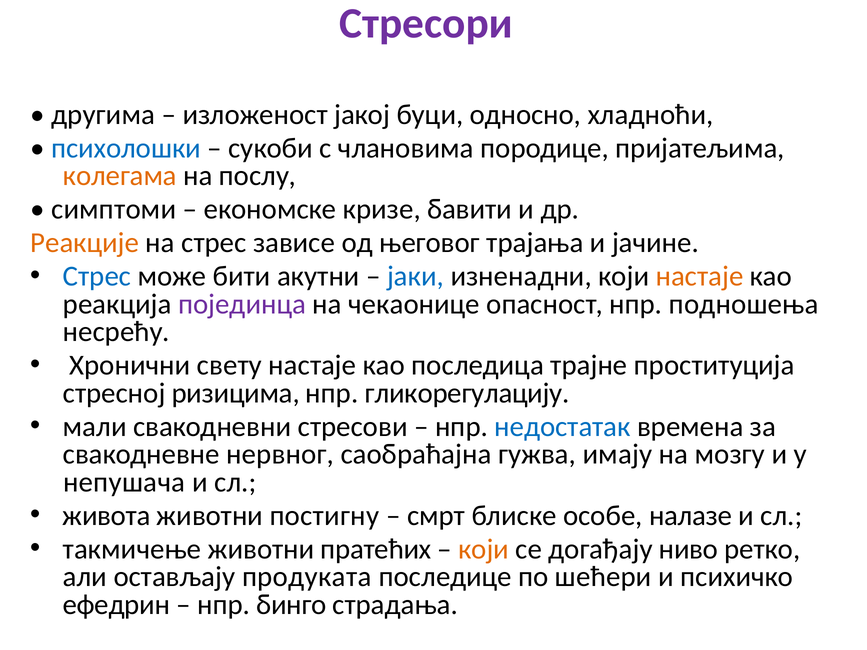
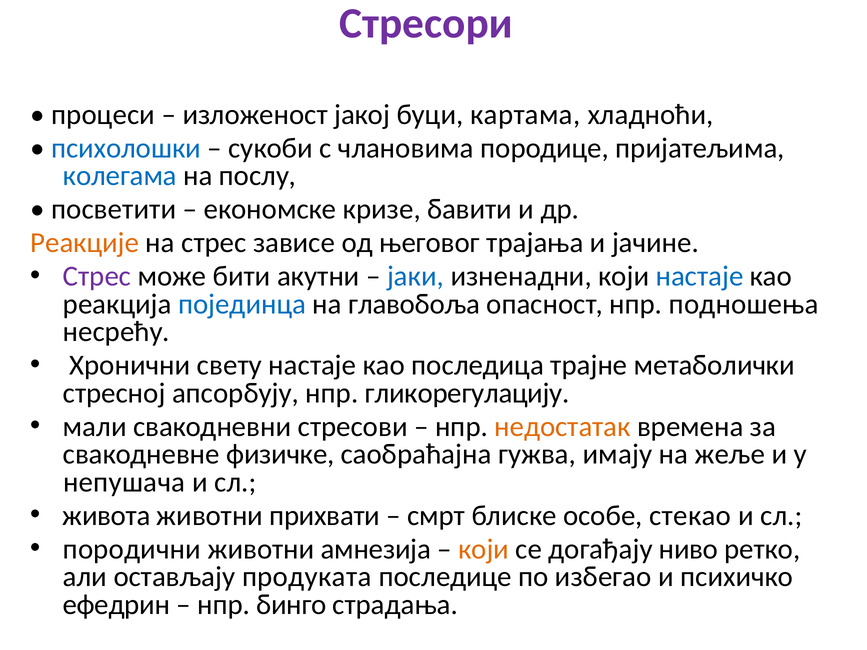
другима: другима -> процеси
односно: односно -> картама
колегама colour: orange -> blue
симптоми: симптоми -> посветити
Стрес at (97, 276) colour: blue -> purple
настаје at (700, 276) colour: orange -> blue
појединца colour: purple -> blue
чекаонице: чекаонице -> главобоља
проституција: проституција -> метаболички
ризицима: ризицима -> апсорбују
недостатак colour: blue -> orange
нервног: нервног -> физичке
мозгу: мозгу -> жеље
постигну: постигну -> прихвати
налазе: налазе -> стекао
такмичење: такмичење -> породични
пратећих: пратећих -> амнезија
шећери: шећери -> избегао
